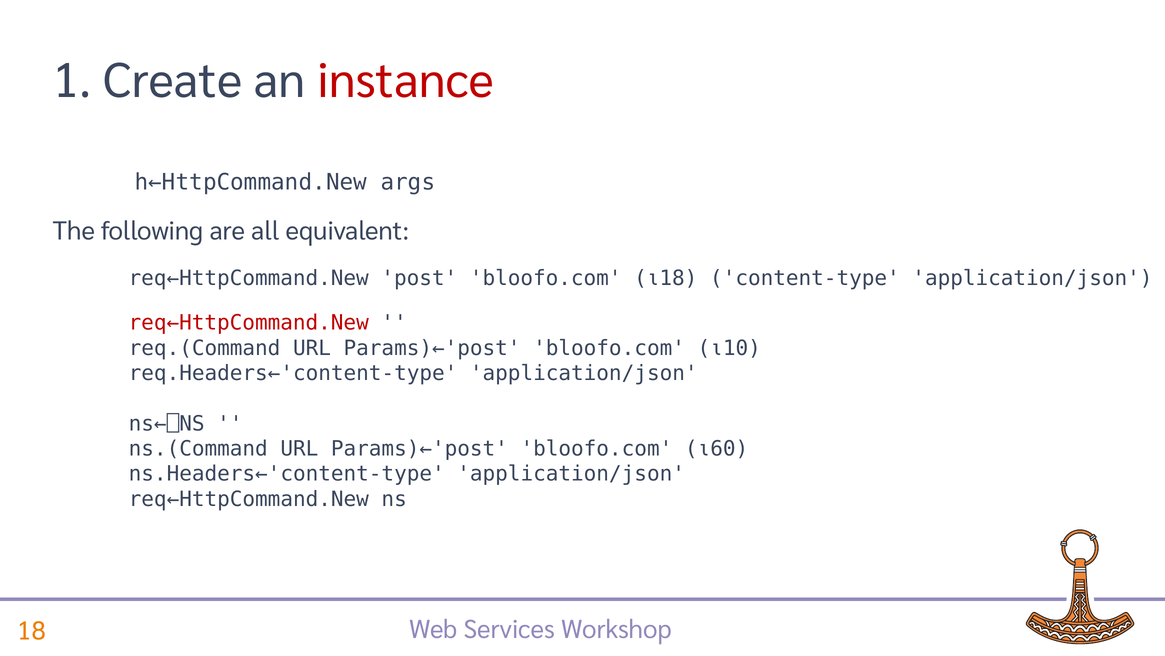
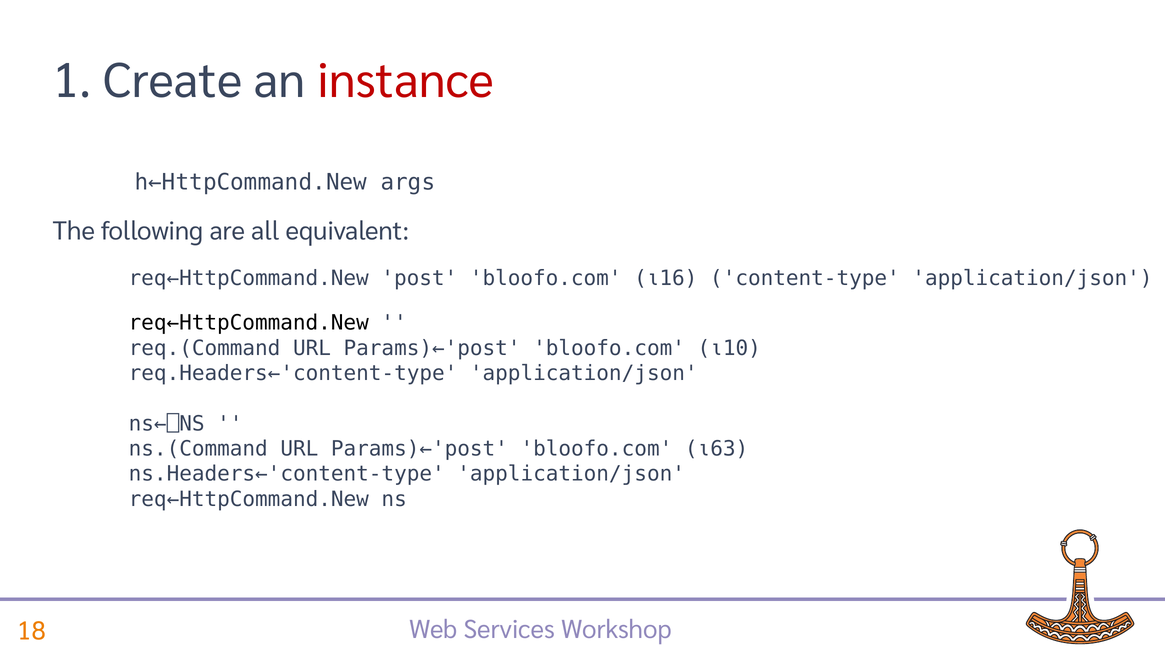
⍳18: ⍳18 -> ⍳16
req←HttpCommand.New at (249, 323) colour: red -> black
⍳60: ⍳60 -> ⍳63
